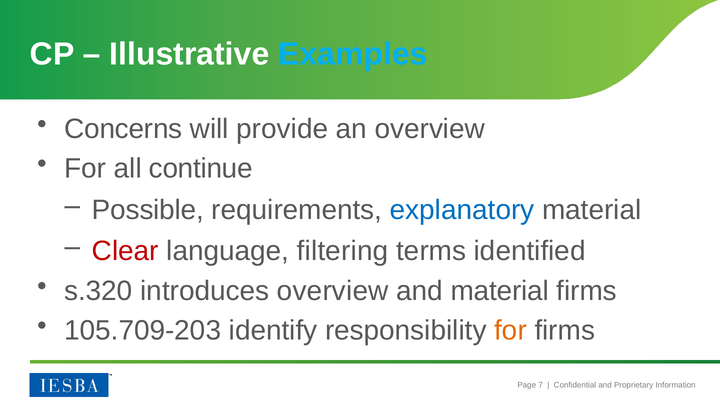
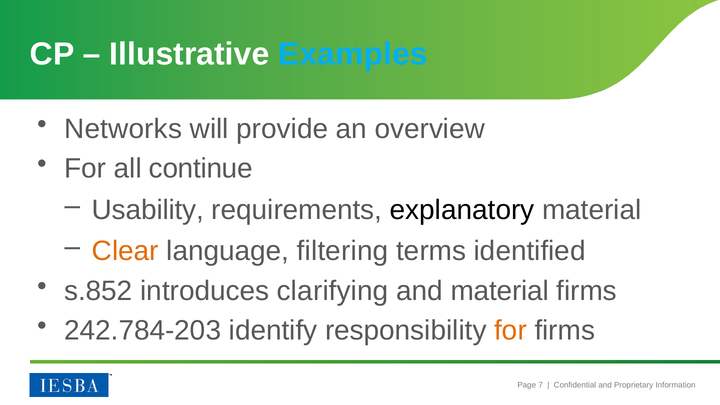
Concerns: Concerns -> Networks
Possible: Possible -> Usability
explanatory colour: blue -> black
Clear colour: red -> orange
s.320: s.320 -> s.852
introduces overview: overview -> clarifying
105.709-203: 105.709-203 -> 242.784-203
